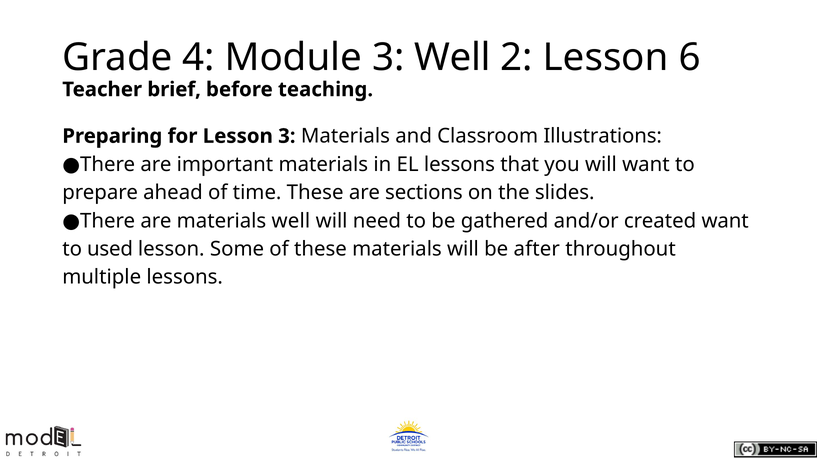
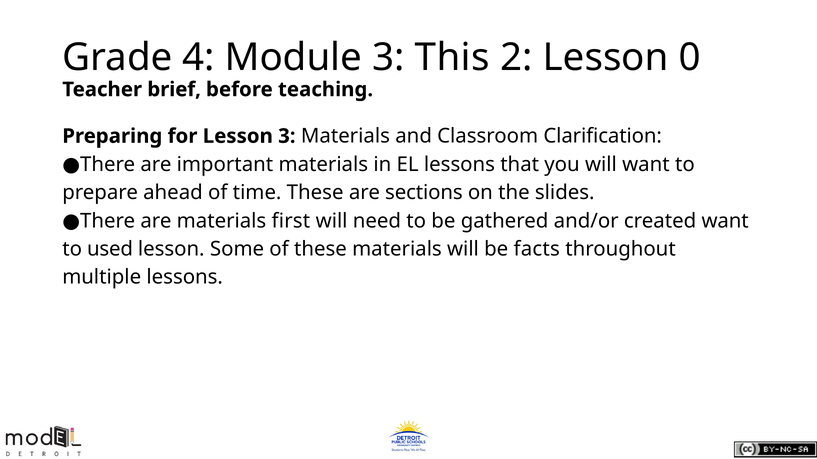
3 Well: Well -> This
6: 6 -> 0
Illustrations: Illustrations -> Clarification
materials well: well -> first
after: after -> facts
